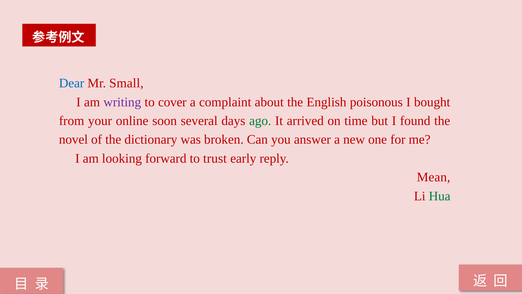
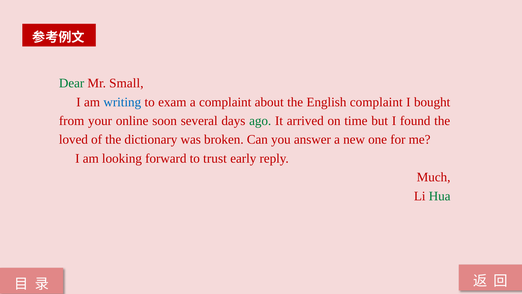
Dear colour: blue -> green
writing colour: purple -> blue
cover: cover -> exam
English poisonous: poisonous -> complaint
novel: novel -> loved
Mean: Mean -> Much
